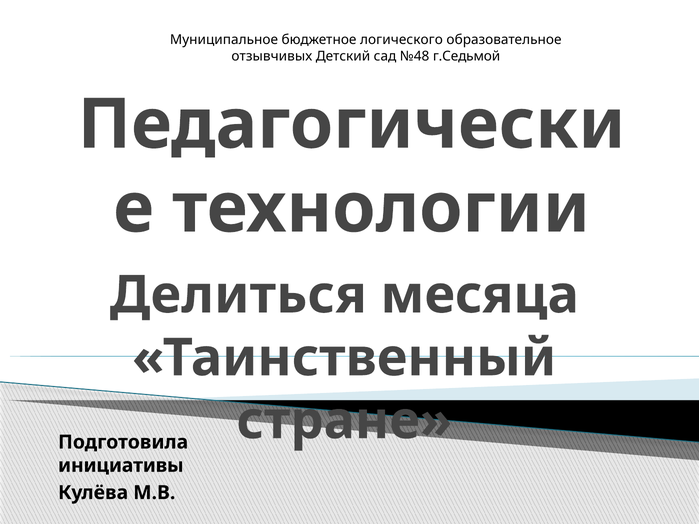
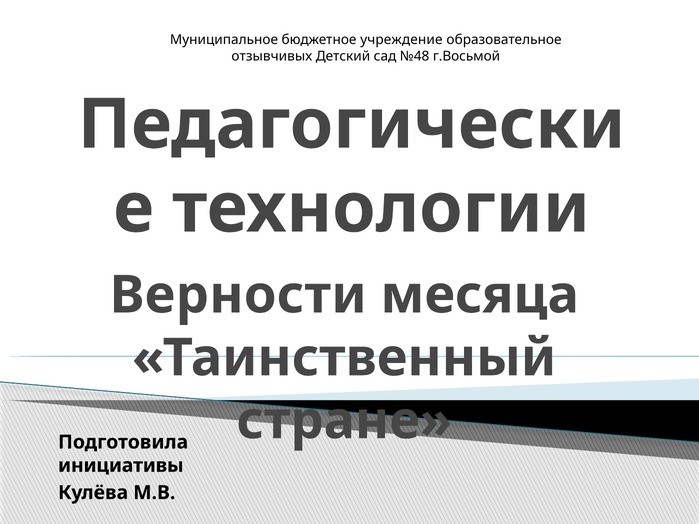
логического: логического -> учреждение
г.Седьмой: г.Седьмой -> г.Восьмой
Делиться: Делиться -> Верности
